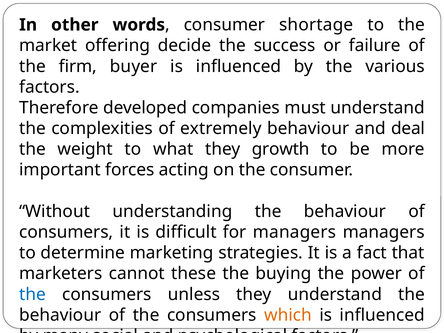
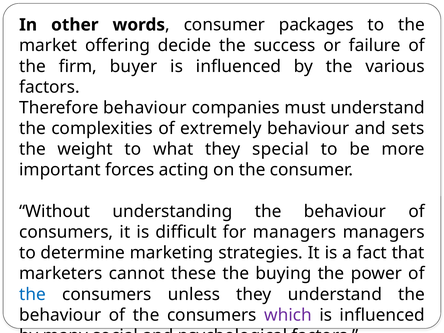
shortage: shortage -> packages
Therefore developed: developed -> behaviour
deal: deal -> sets
growth: growth -> special
which colour: orange -> purple
